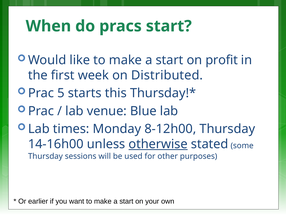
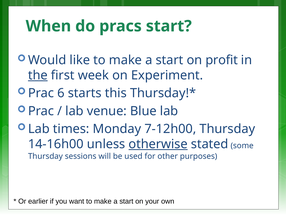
the underline: none -> present
Distributed: Distributed -> Experiment
5: 5 -> 6
8-12h00: 8-12h00 -> 7-12h00
